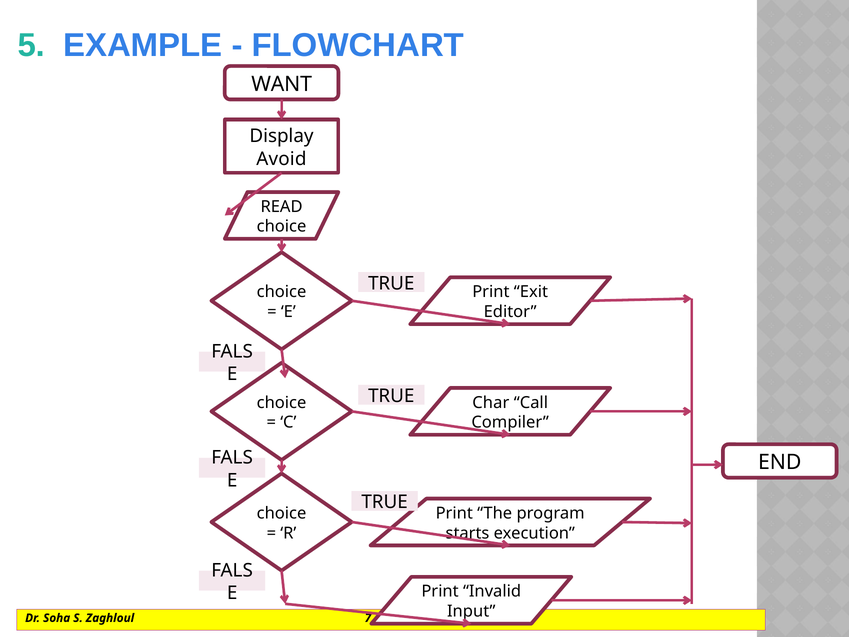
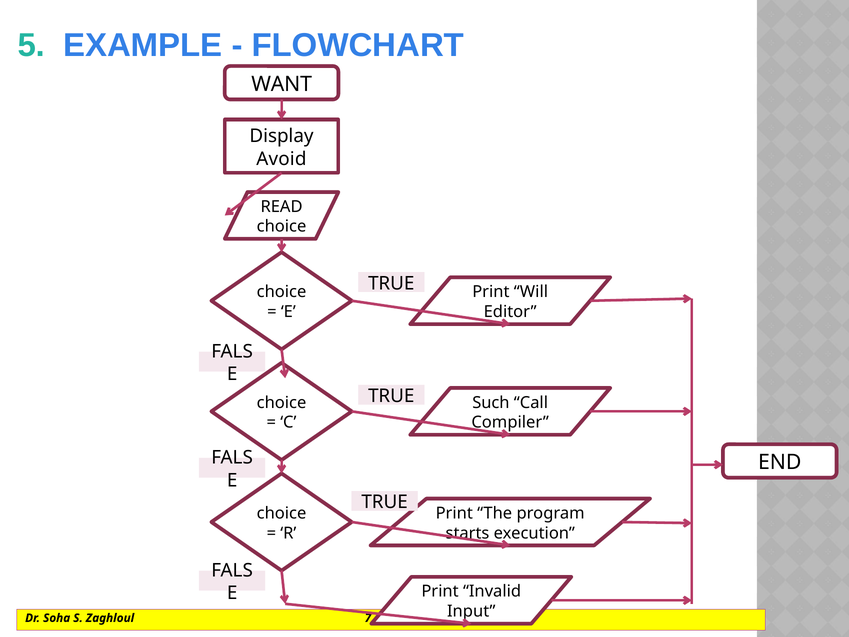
Exit: Exit -> Will
Char: Char -> Such
